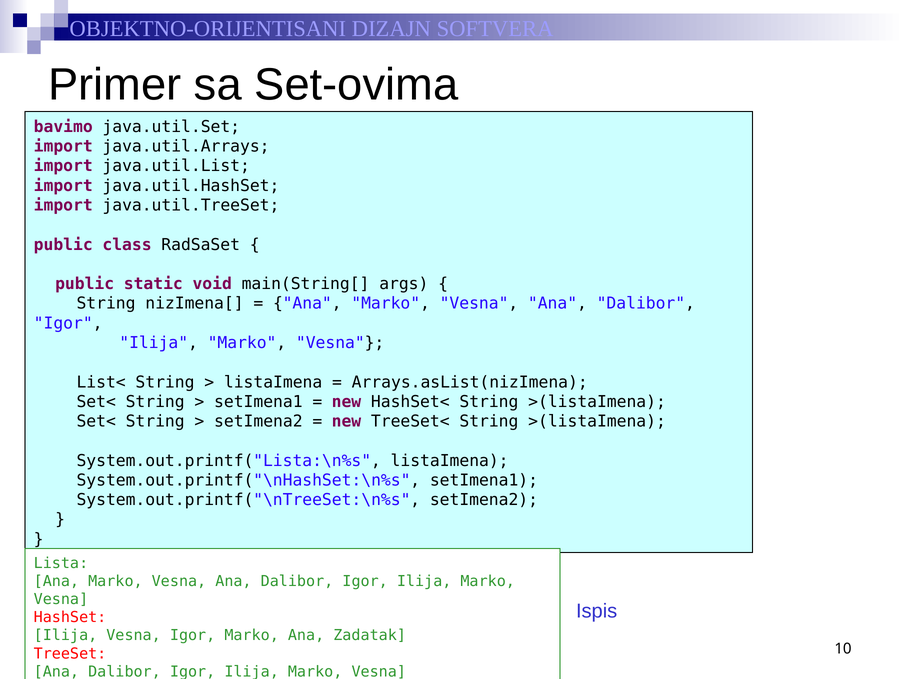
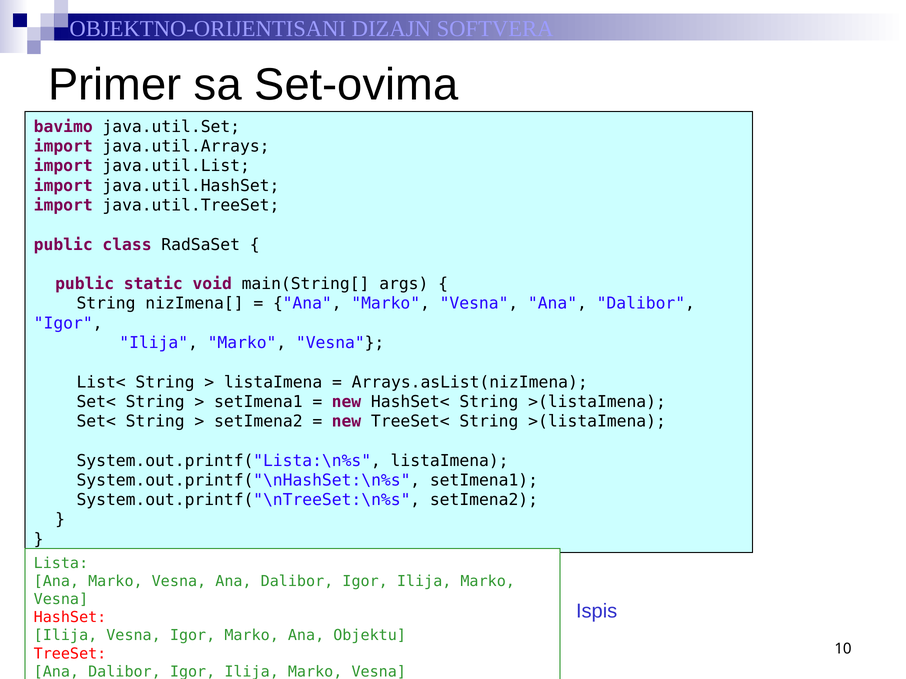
Zadatak: Zadatak -> Objektu
